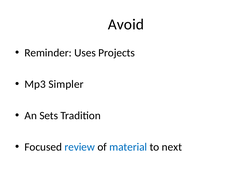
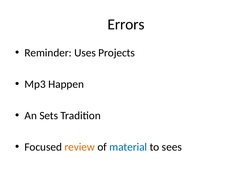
Avoid: Avoid -> Errors
Simpler: Simpler -> Happen
review colour: blue -> orange
next: next -> sees
